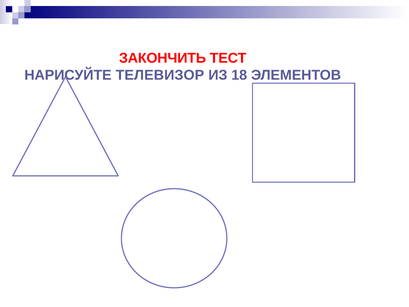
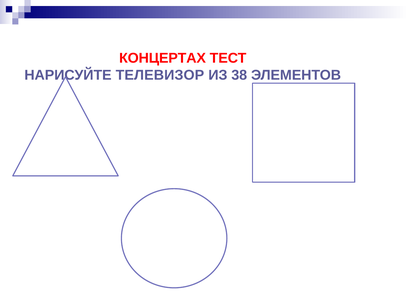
ЗАКОНЧИТЬ: ЗАКОНЧИТЬ -> КОНЦЕРТАХ
18: 18 -> 38
